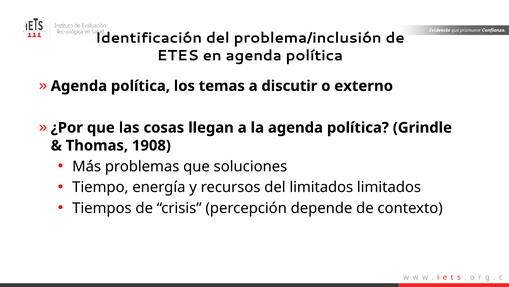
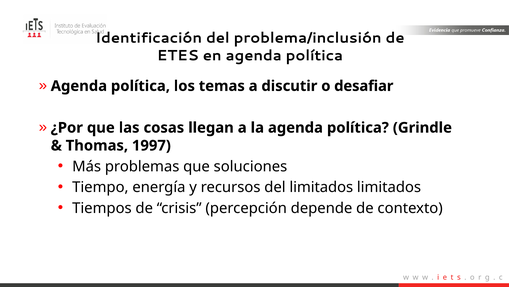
externo: externo -> desafiar
1908: 1908 -> 1997
